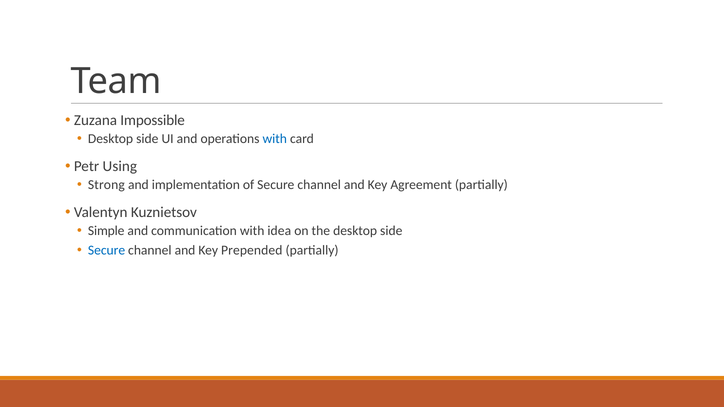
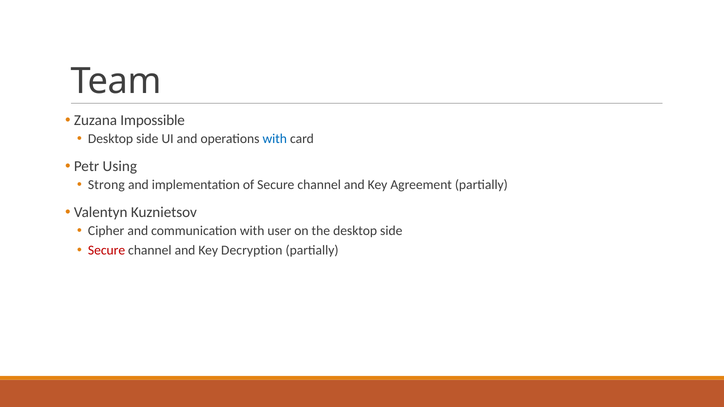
Simple: Simple -> Cipher
idea: idea -> user
Secure at (107, 250) colour: blue -> red
Prepended: Prepended -> Decryption
